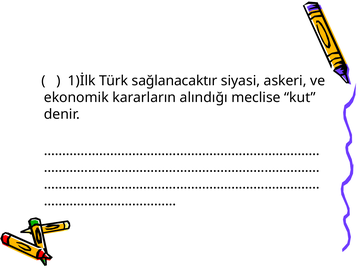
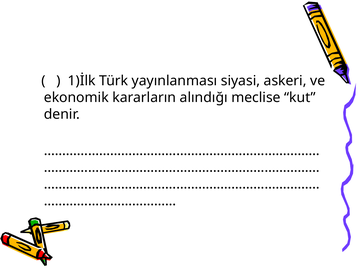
sağlanacaktır: sağlanacaktır -> yayınlanması
